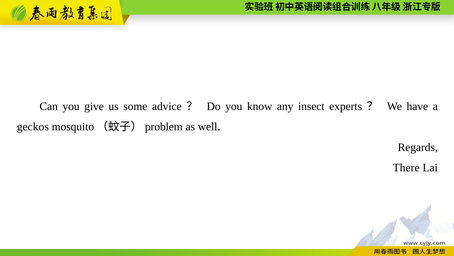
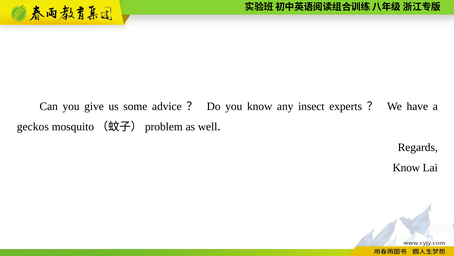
There at (406, 167): There -> Know
